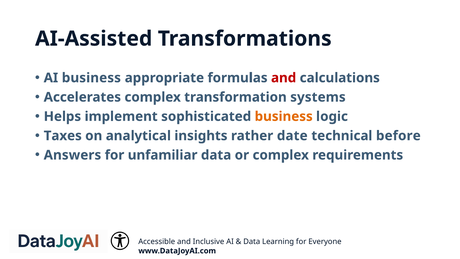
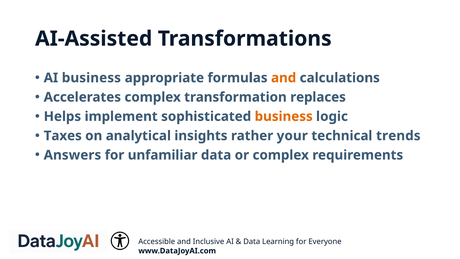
and at (284, 78) colour: red -> orange
systems: systems -> replaces
date: date -> your
before: before -> trends
